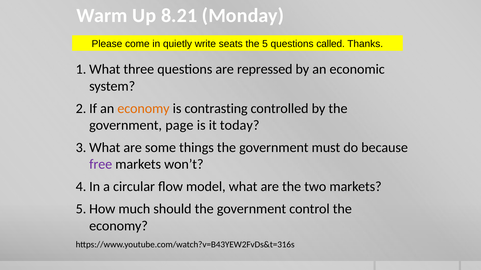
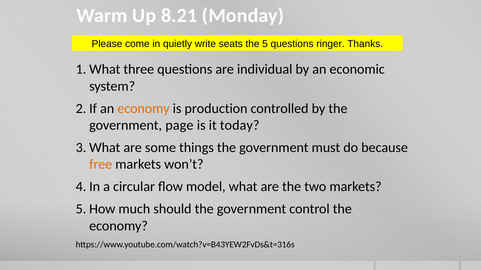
called: called -> ringer
repressed: repressed -> individual
contrasting: contrasting -> production
free colour: purple -> orange
